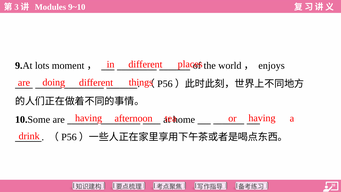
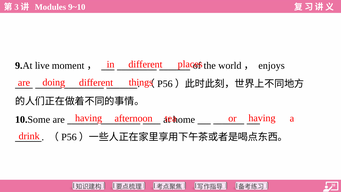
lots: lots -> live
